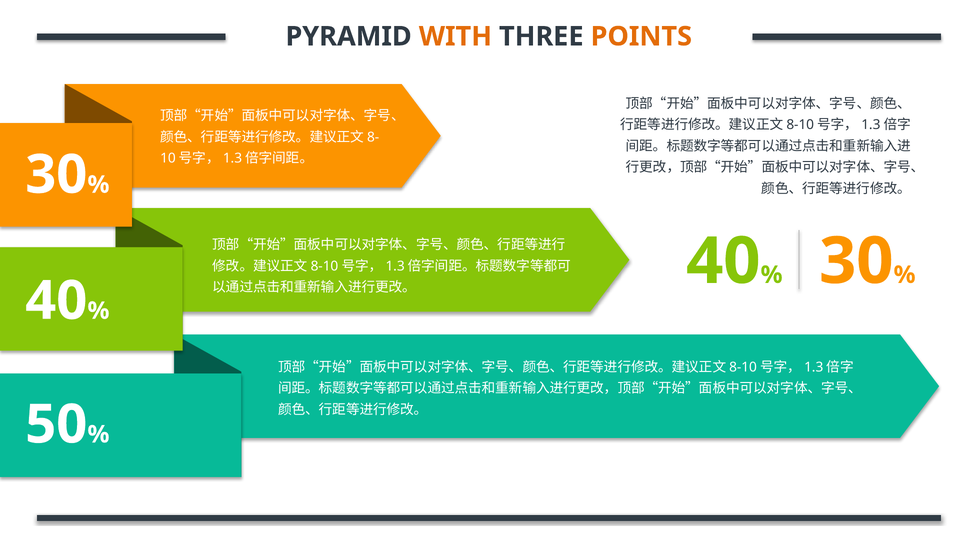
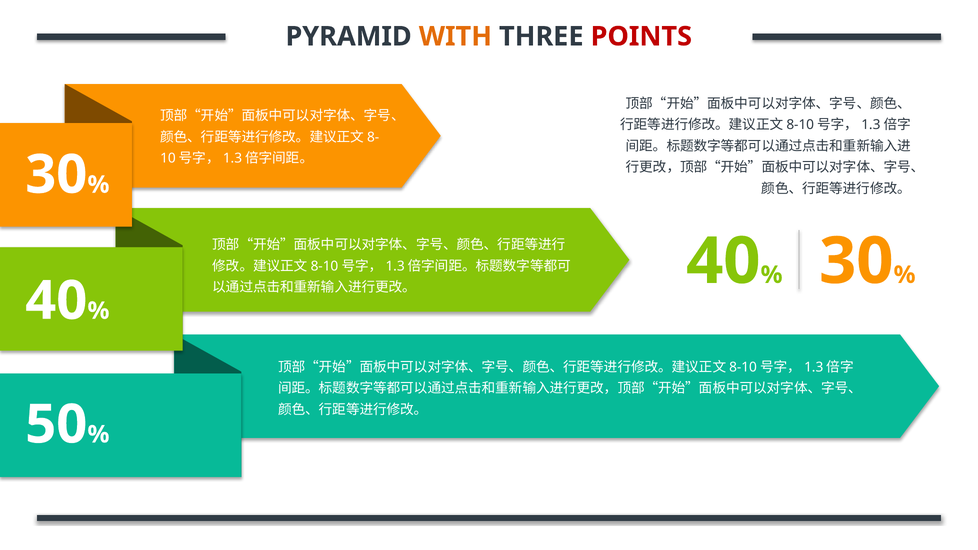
POINTS colour: orange -> red
